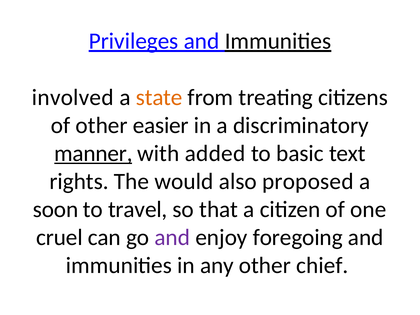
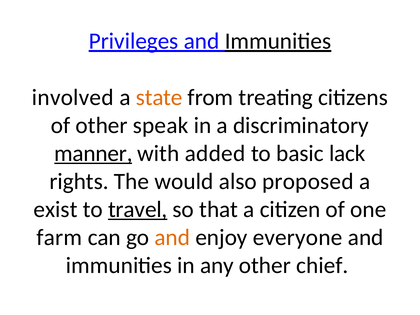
easier: easier -> speak
text: text -> lack
soon: soon -> exist
travel underline: none -> present
cruel: cruel -> farm
and at (172, 237) colour: purple -> orange
foregoing: foregoing -> everyone
